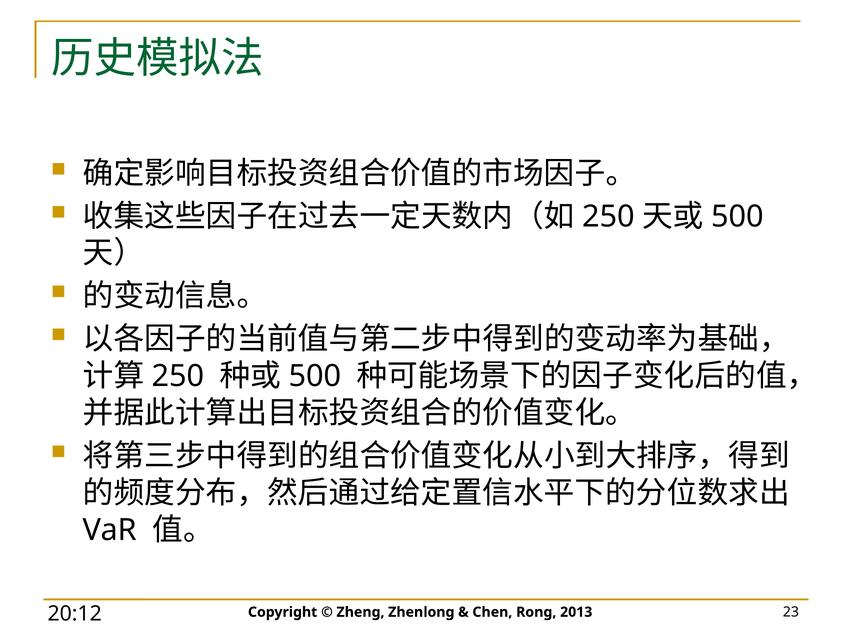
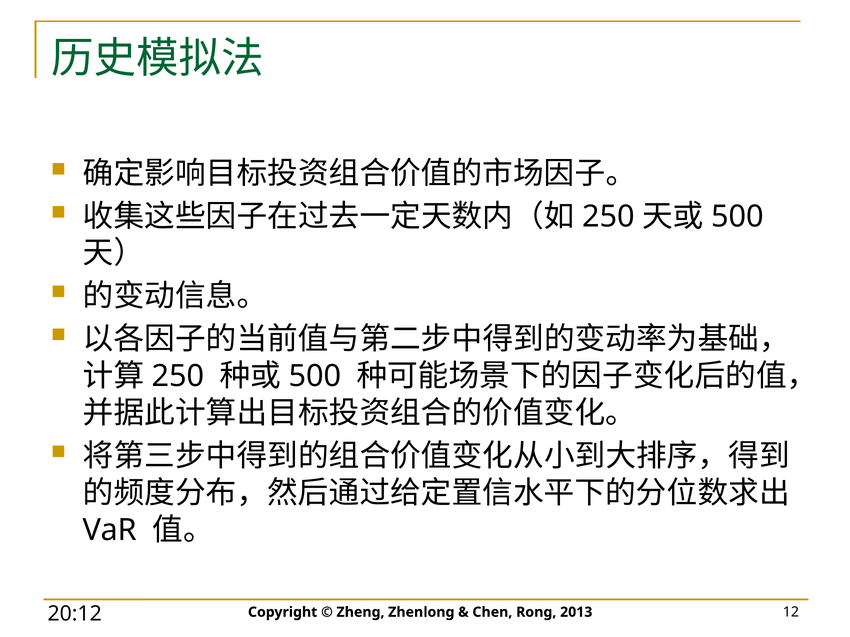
23: 23 -> 12
